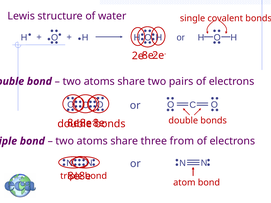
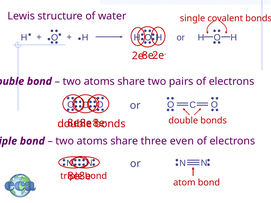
from: from -> even
